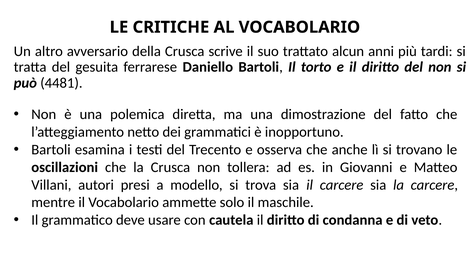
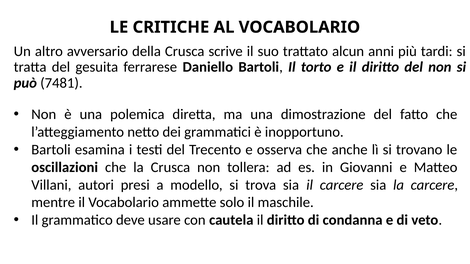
4481: 4481 -> 7481
